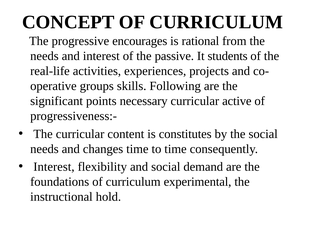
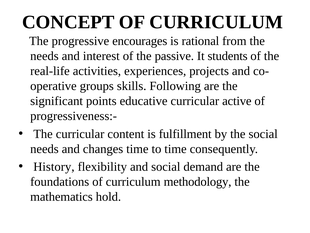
necessary: necessary -> educative
constitutes: constitutes -> fulfillment
Interest at (54, 166): Interest -> History
experimental: experimental -> methodology
instructional: instructional -> mathematics
